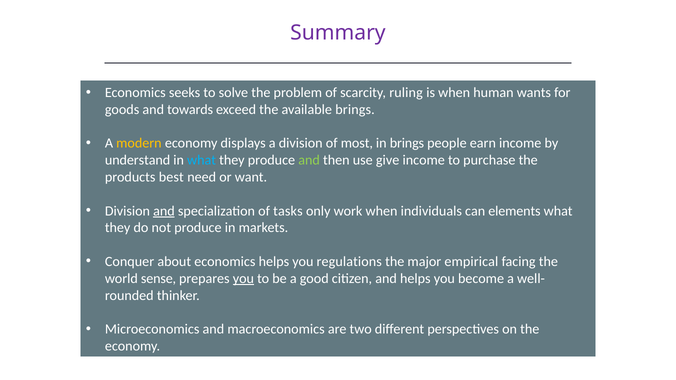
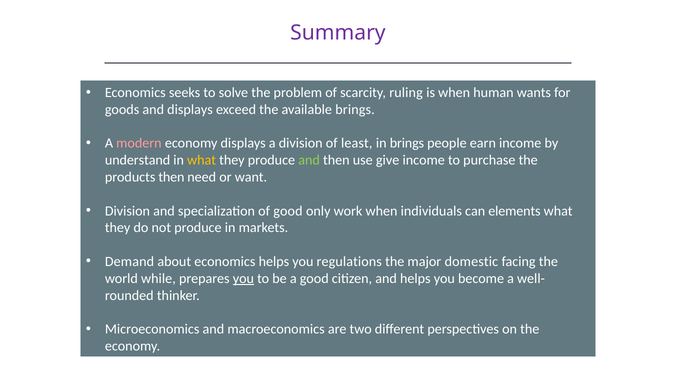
and towards: towards -> displays
modern colour: yellow -> pink
most: most -> least
what at (202, 160) colour: light blue -> yellow
products best: best -> then
and at (164, 211) underline: present -> none
of tasks: tasks -> good
Conquer: Conquer -> Demand
empirical: empirical -> domestic
sense: sense -> while
